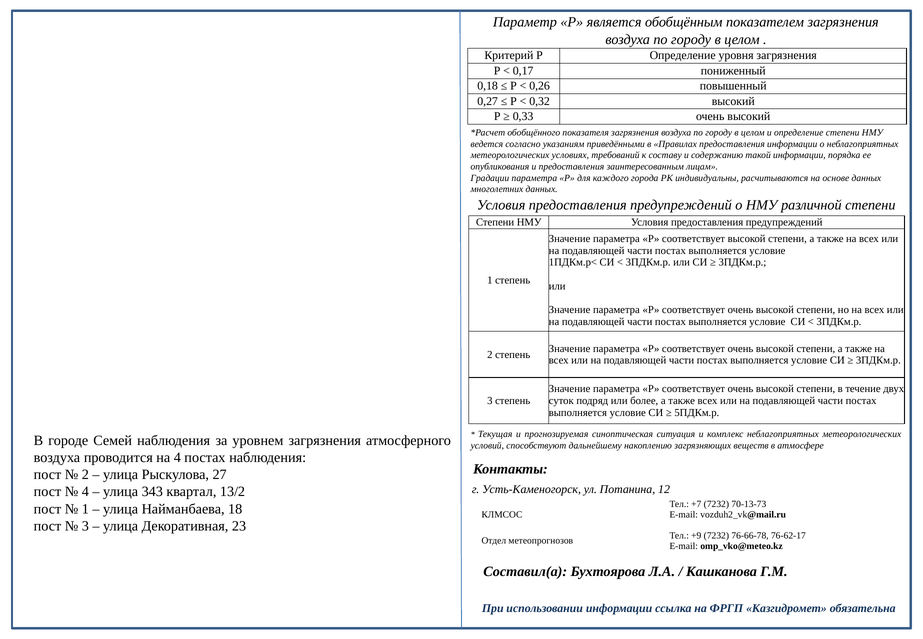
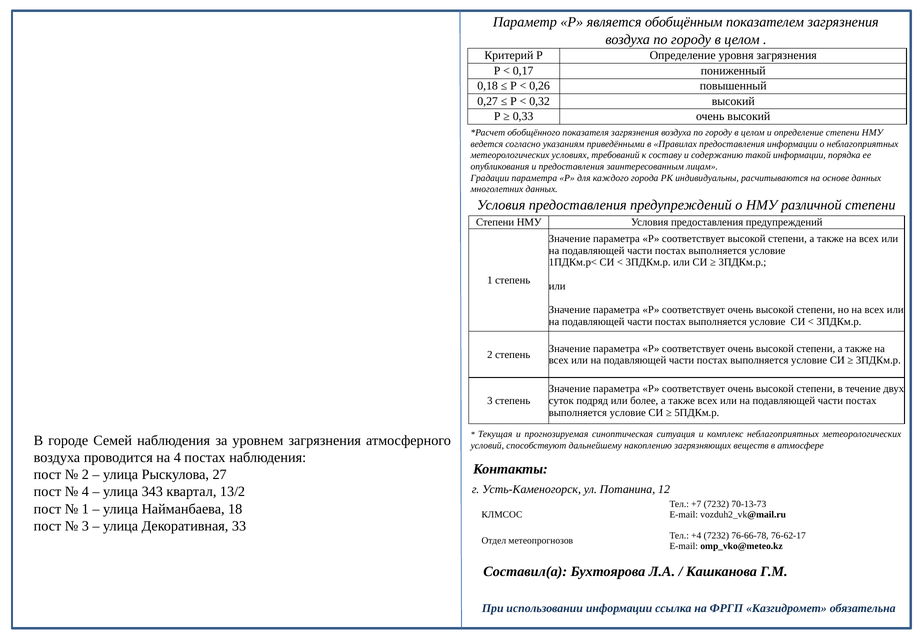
23: 23 -> 33
+9: +9 -> +4
